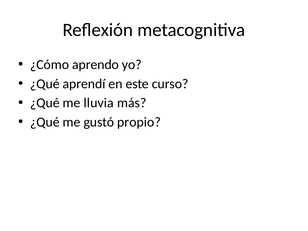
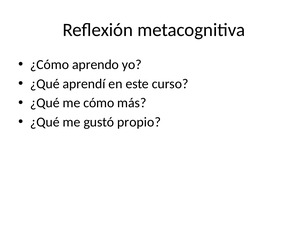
lluvia: lluvia -> cómo
